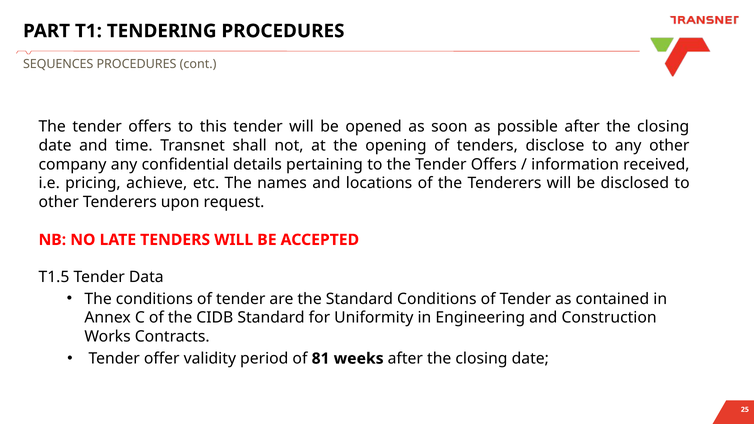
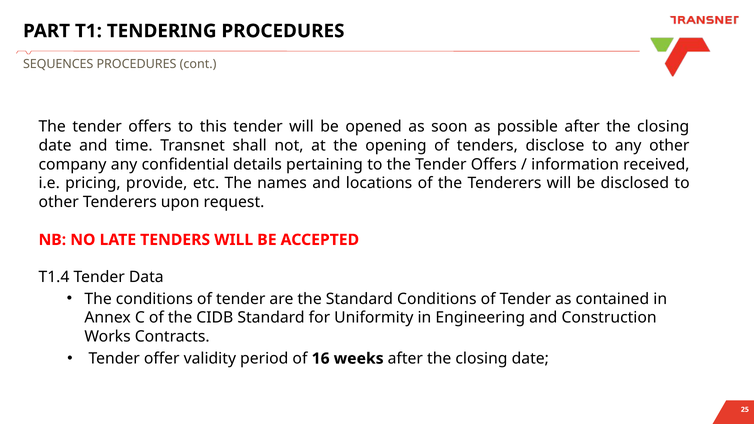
achieve: achieve -> provide
T1.5: T1.5 -> T1.4
81: 81 -> 16
